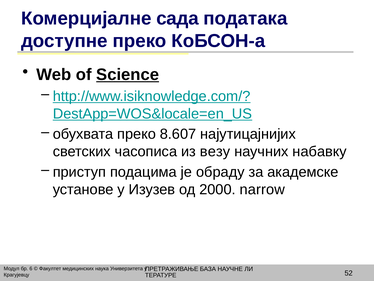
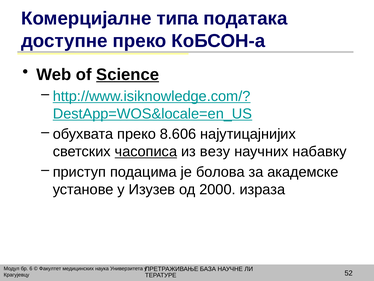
сада: сада -> типа
8.607: 8.607 -> 8.606
часописа underline: none -> present
обраду: обраду -> болова
narrow: narrow -> израза
